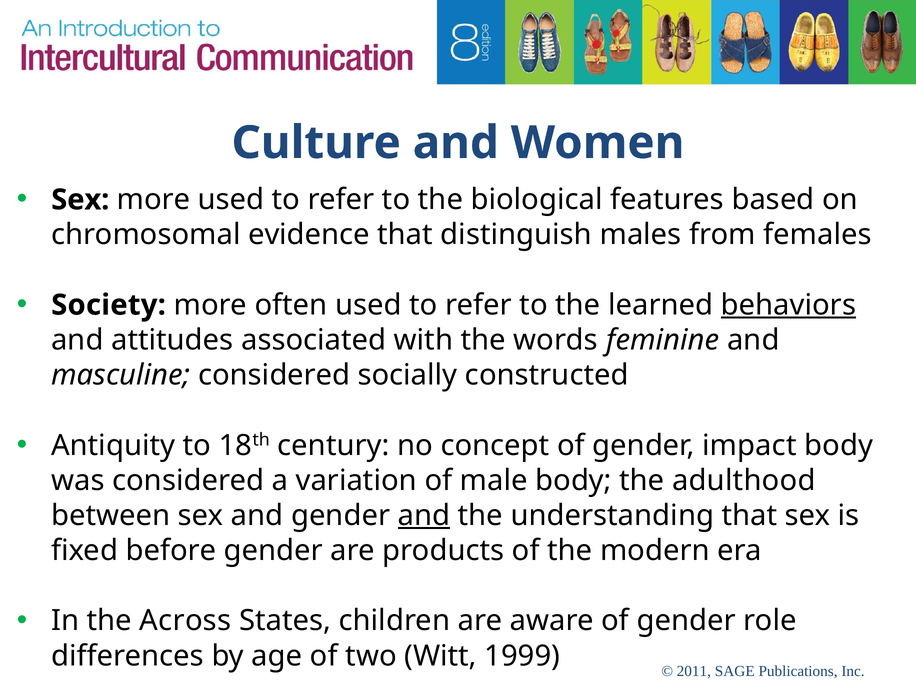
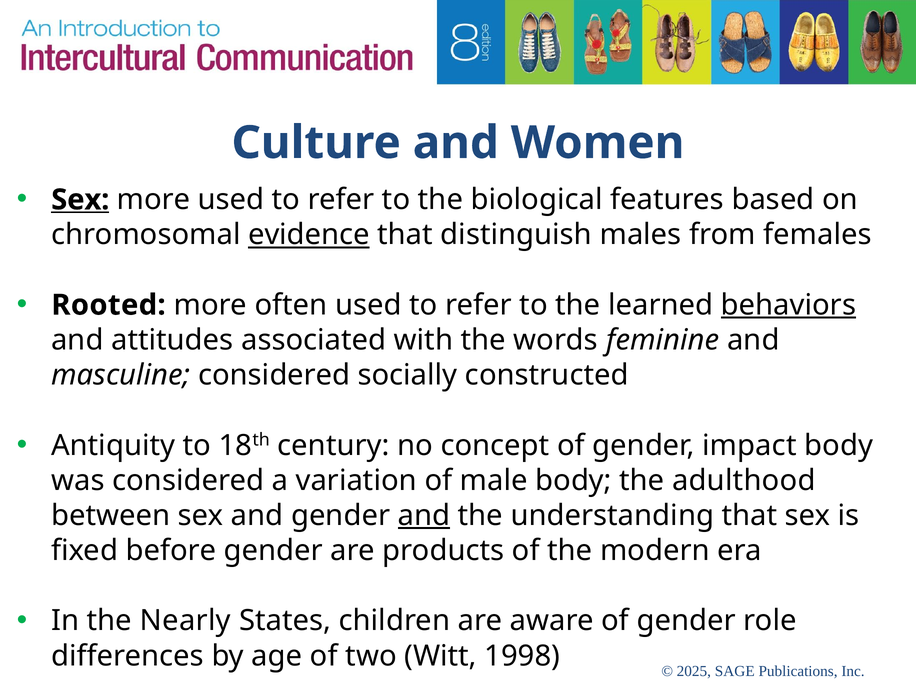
Sex at (80, 200) underline: none -> present
evidence underline: none -> present
Society: Society -> Rooted
Across: Across -> Nearly
1999: 1999 -> 1998
2011: 2011 -> 2025
